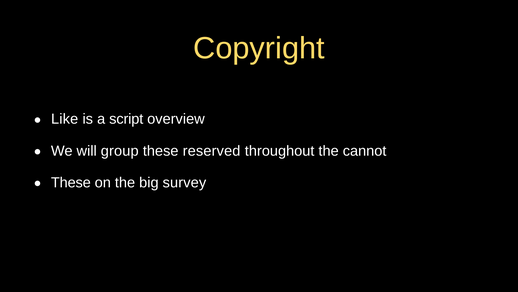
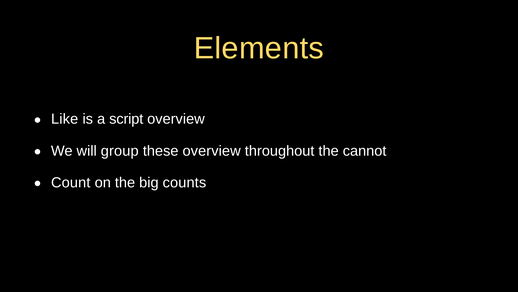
Copyright: Copyright -> Elements
these reserved: reserved -> overview
These at (71, 182): These -> Count
survey: survey -> counts
